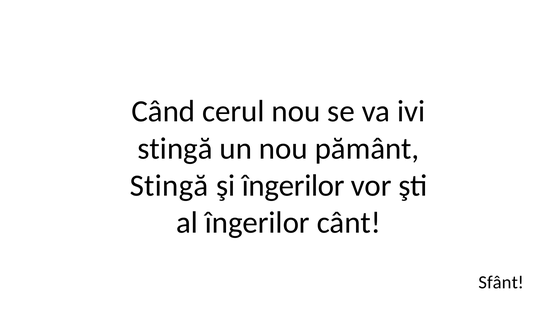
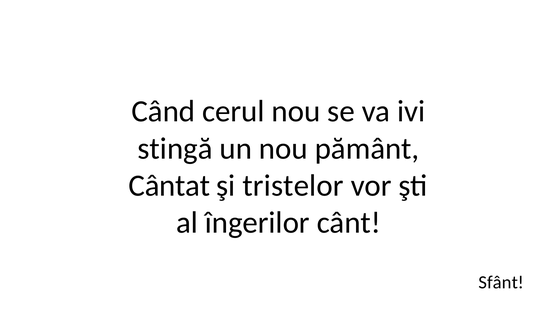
Stingă at (169, 186): Stingă -> Cântat
şi îngerilor: îngerilor -> tristelor
